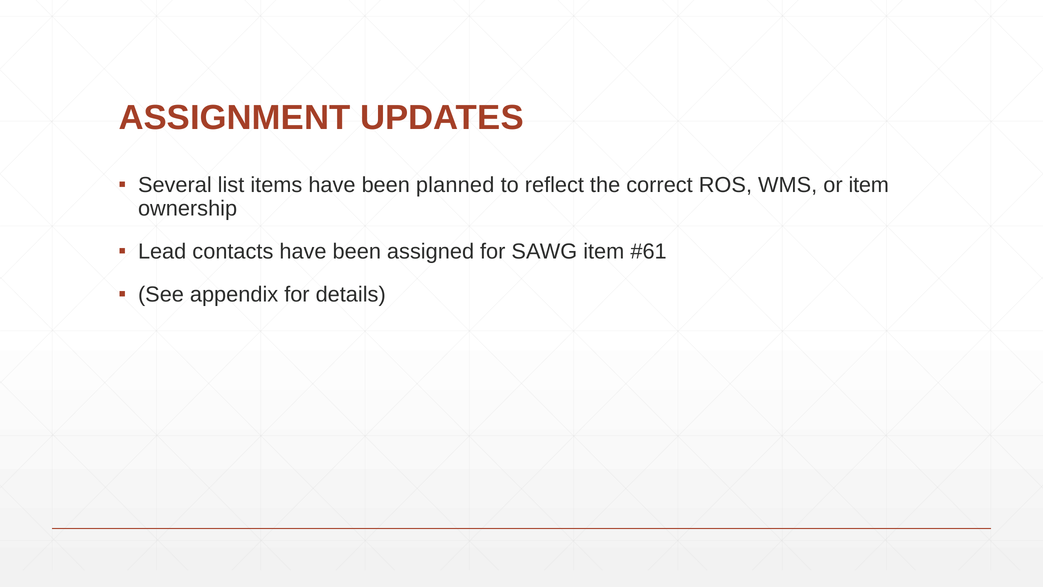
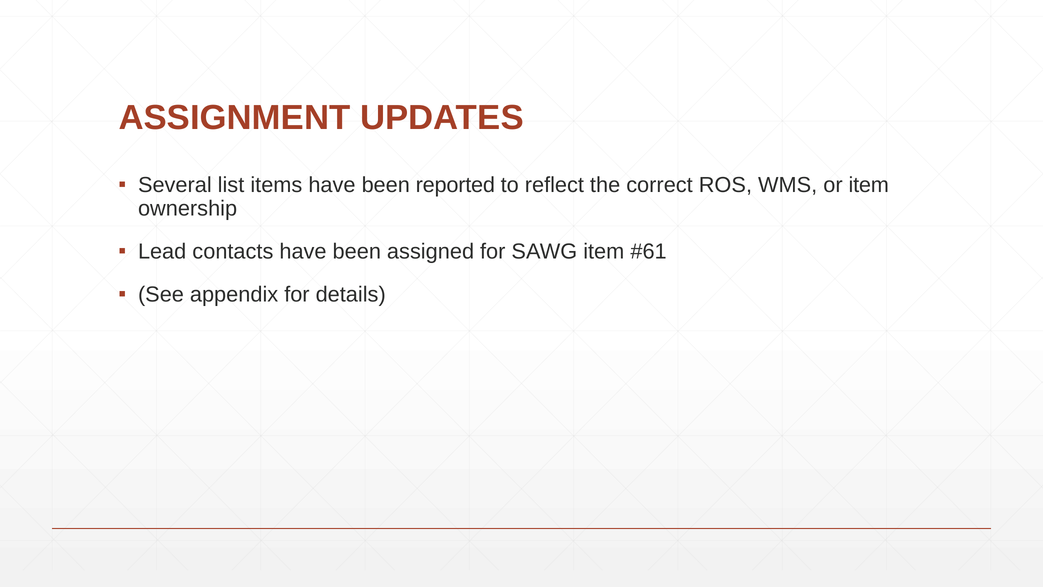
planned: planned -> reported
